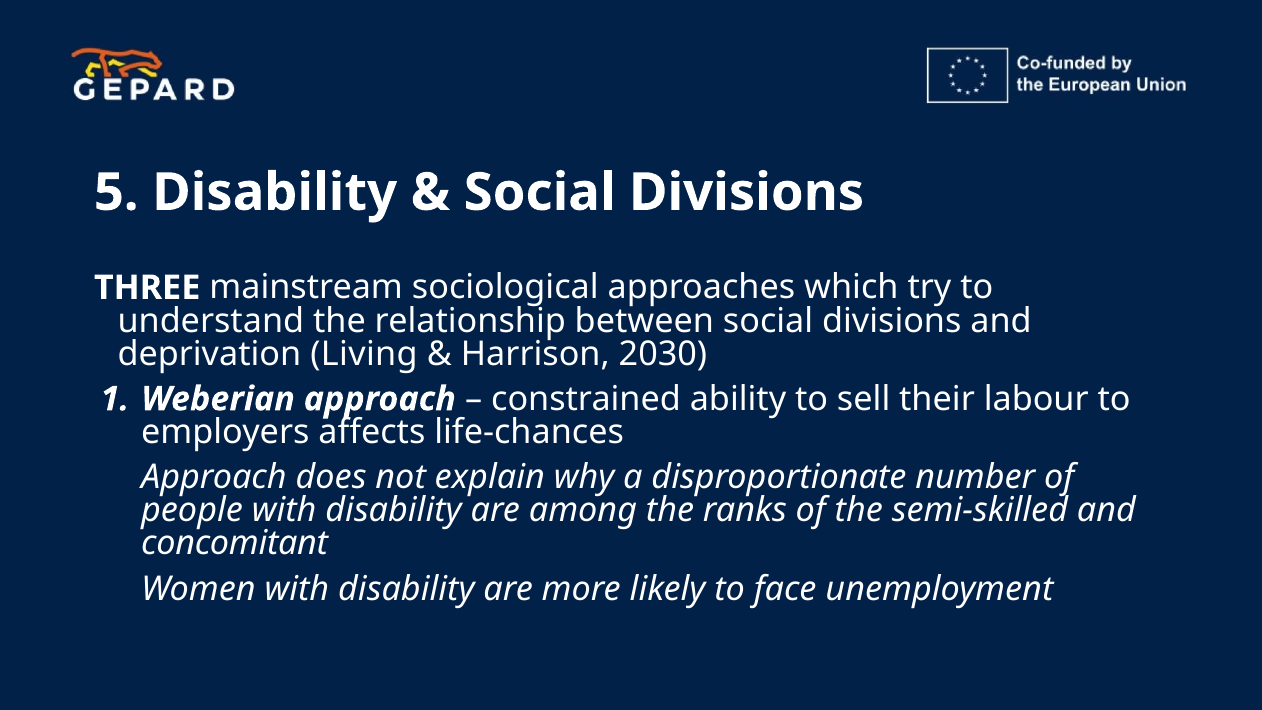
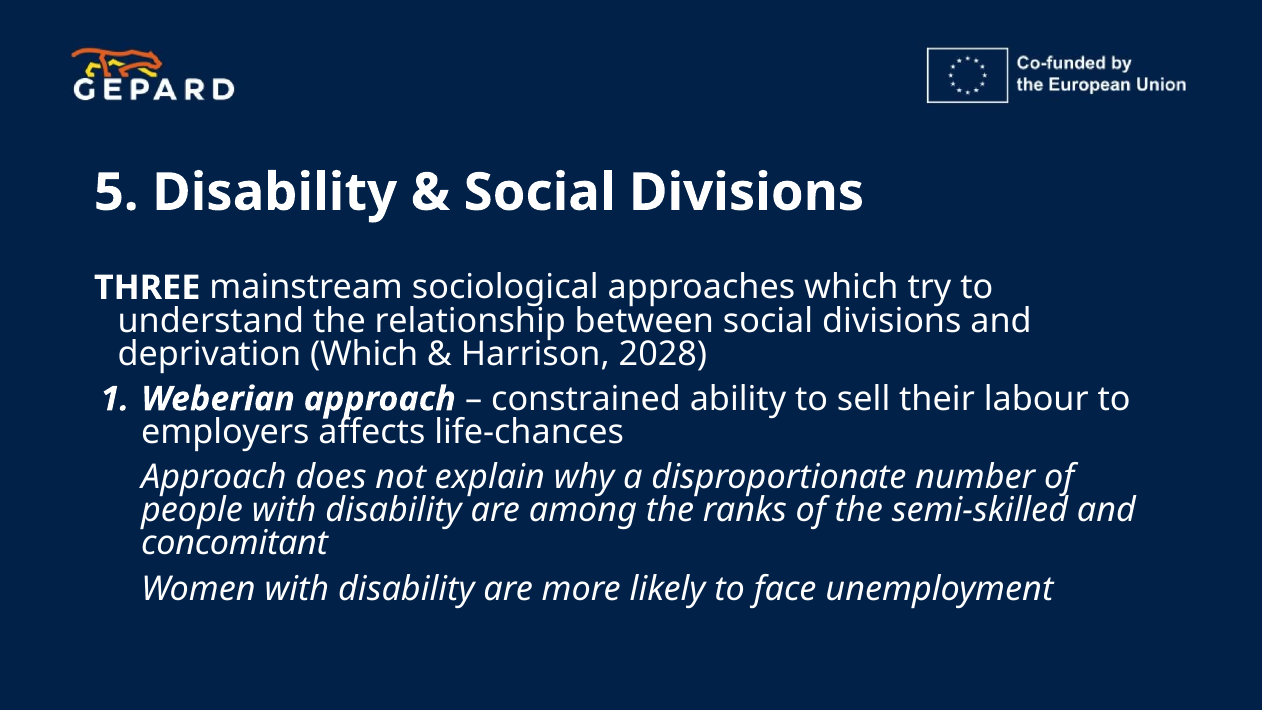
deprivation Living: Living -> Which
2030: 2030 -> 2028
